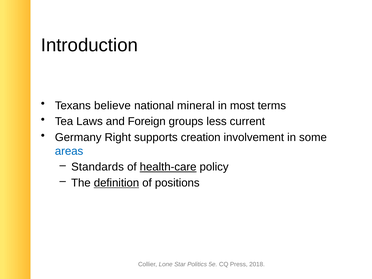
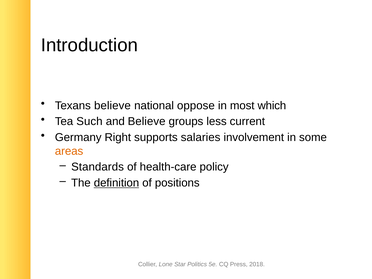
mineral: mineral -> oppose
terms: terms -> which
Laws: Laws -> Such
and Foreign: Foreign -> Believe
creation: creation -> salaries
areas colour: blue -> orange
health-care underline: present -> none
